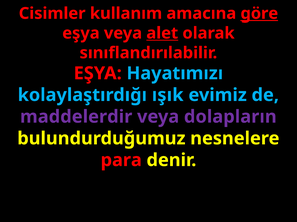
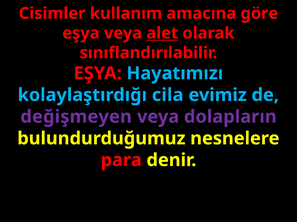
göre underline: present -> none
ışık: ışık -> cila
maddelerdir: maddelerdir -> değişmeyen
